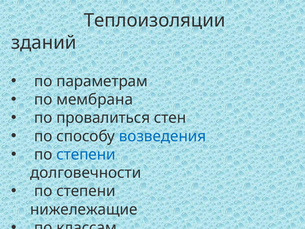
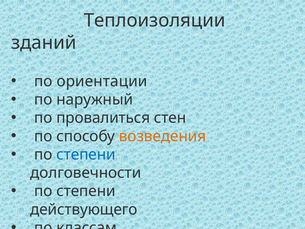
параметрам: параметрам -> ориентации
мембрана: мембрана -> наружный
возведения colour: blue -> orange
нижележащие: нижележащие -> действующего
